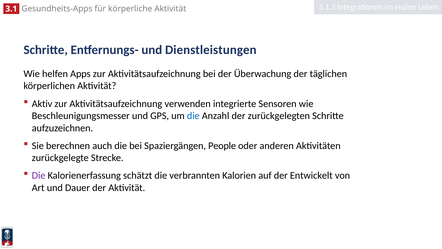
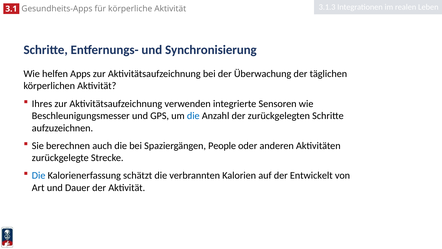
Dienstleistungen: Dienstleistungen -> Synchronisierung
Aktiv: Aktiv -> Ihres
Die at (39, 175) colour: purple -> blue
